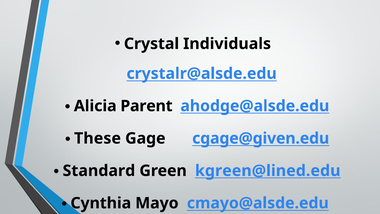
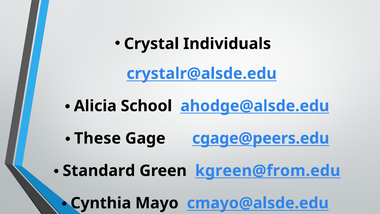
Parent: Parent -> School
cgage@given.edu: cgage@given.edu -> cgage@peers.edu
kgreen@lined.edu: kgreen@lined.edu -> kgreen@from.edu
